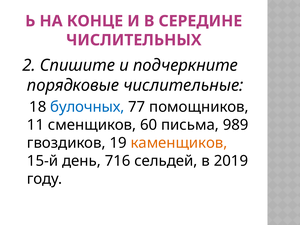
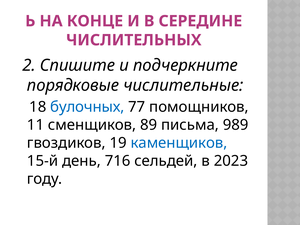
60: 60 -> 89
каменщиков colour: orange -> blue
2019: 2019 -> 2023
